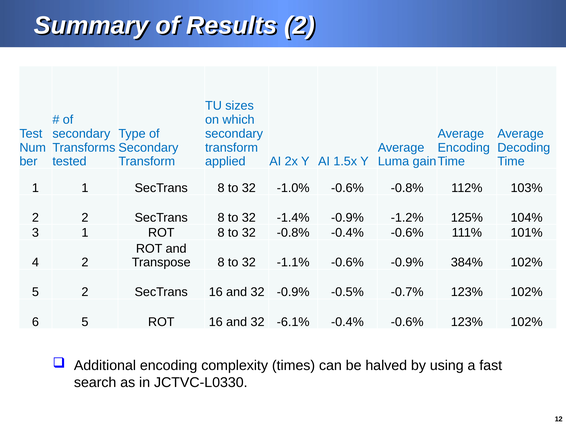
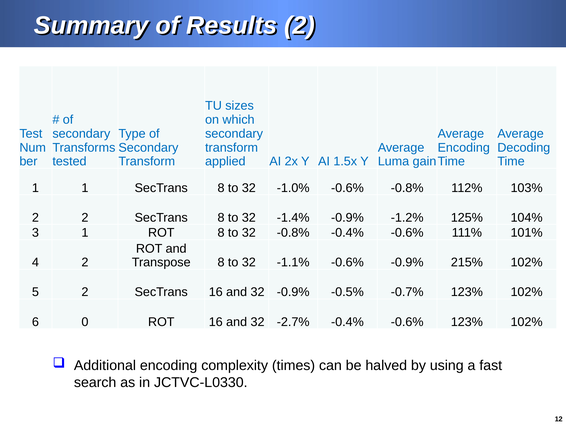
384%: 384% -> 215%
6 5: 5 -> 0
-6.1%: -6.1% -> -2.7%
